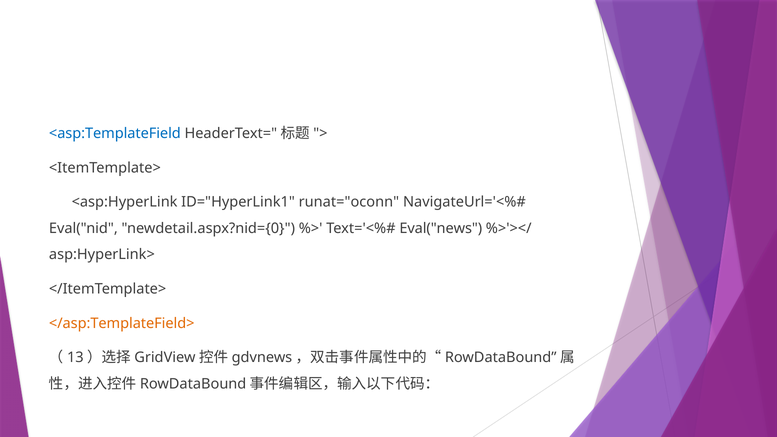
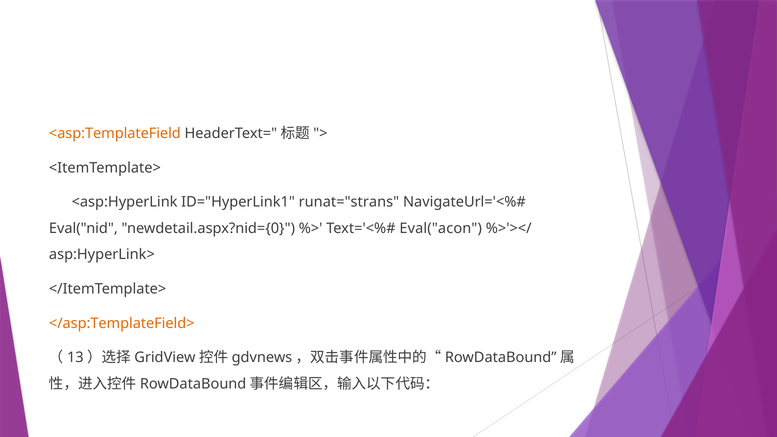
<asp:TemplateField colour: blue -> orange
runat="oconn: runat="oconn -> runat="strans
Eval("news: Eval("news -> Eval("acon
